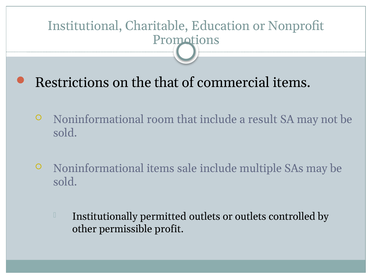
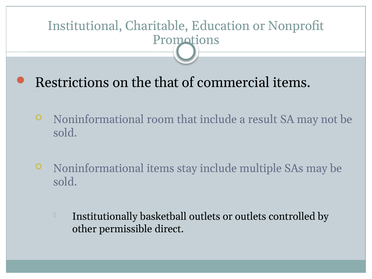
sale: sale -> stay
permitted: permitted -> basketball
profit: profit -> direct
